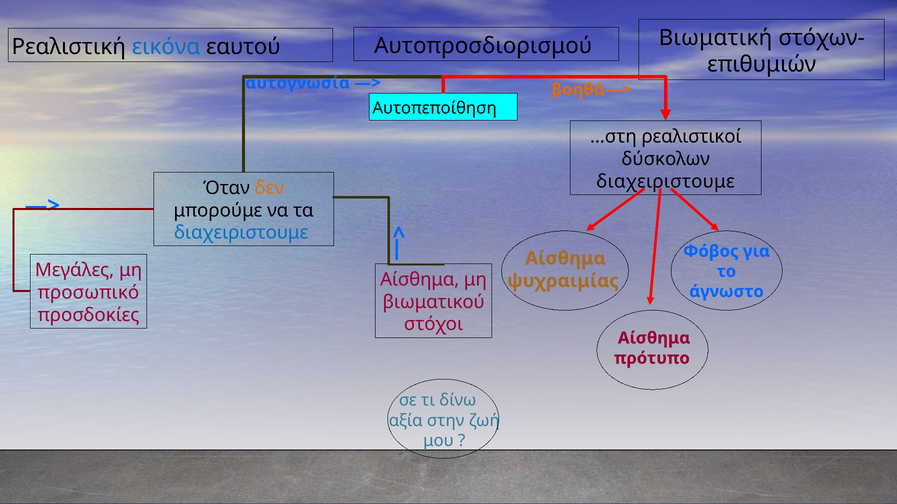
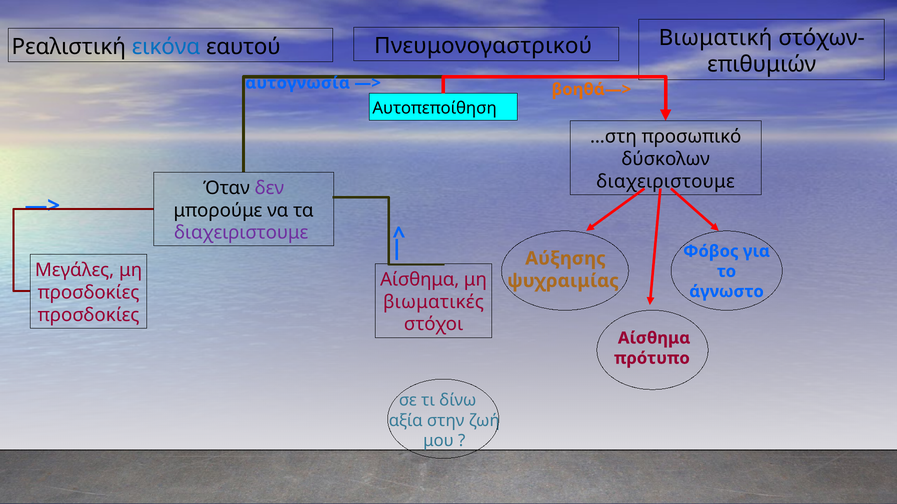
Αυτοπροσδιορισμού: Αυτοπροσδιορισμού -> Πνευμονογαστρικού
ρεαλιστικοί: ρεαλιστικοί -> προσωπικό
δεν colour: orange -> purple
διαχειριστουμε at (241, 233) colour: blue -> purple
Αίσθημα at (565, 259): Αίσθημα -> Αύξησης
προσωπικό at (89, 293): προσωπικό -> προσδοκίες
βιωματικού: βιωματικού -> βιωματικές
